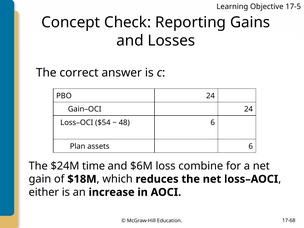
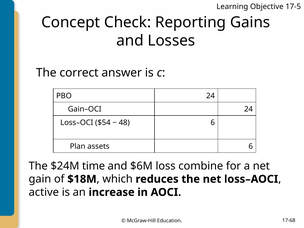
either: either -> active
